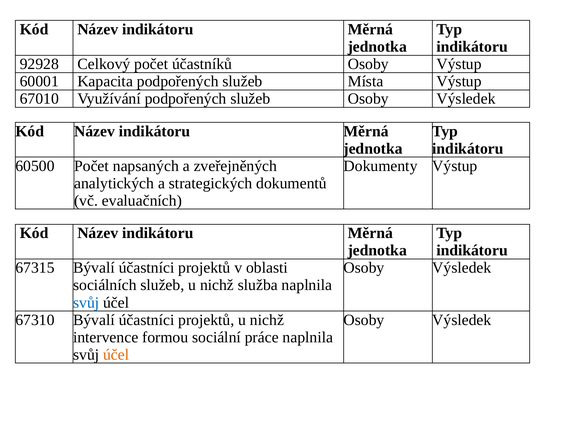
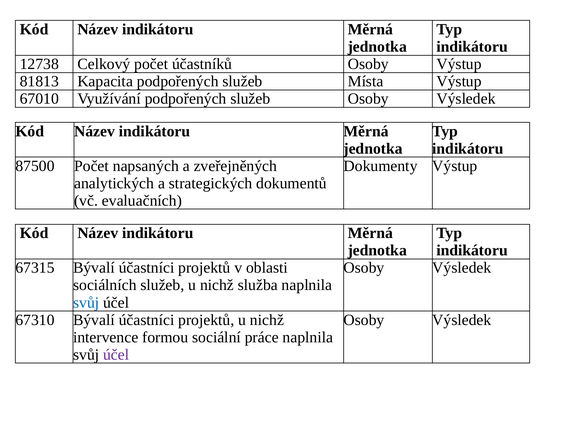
92928: 92928 -> 12738
60001: 60001 -> 81813
60500: 60500 -> 87500
účel at (116, 355) colour: orange -> purple
